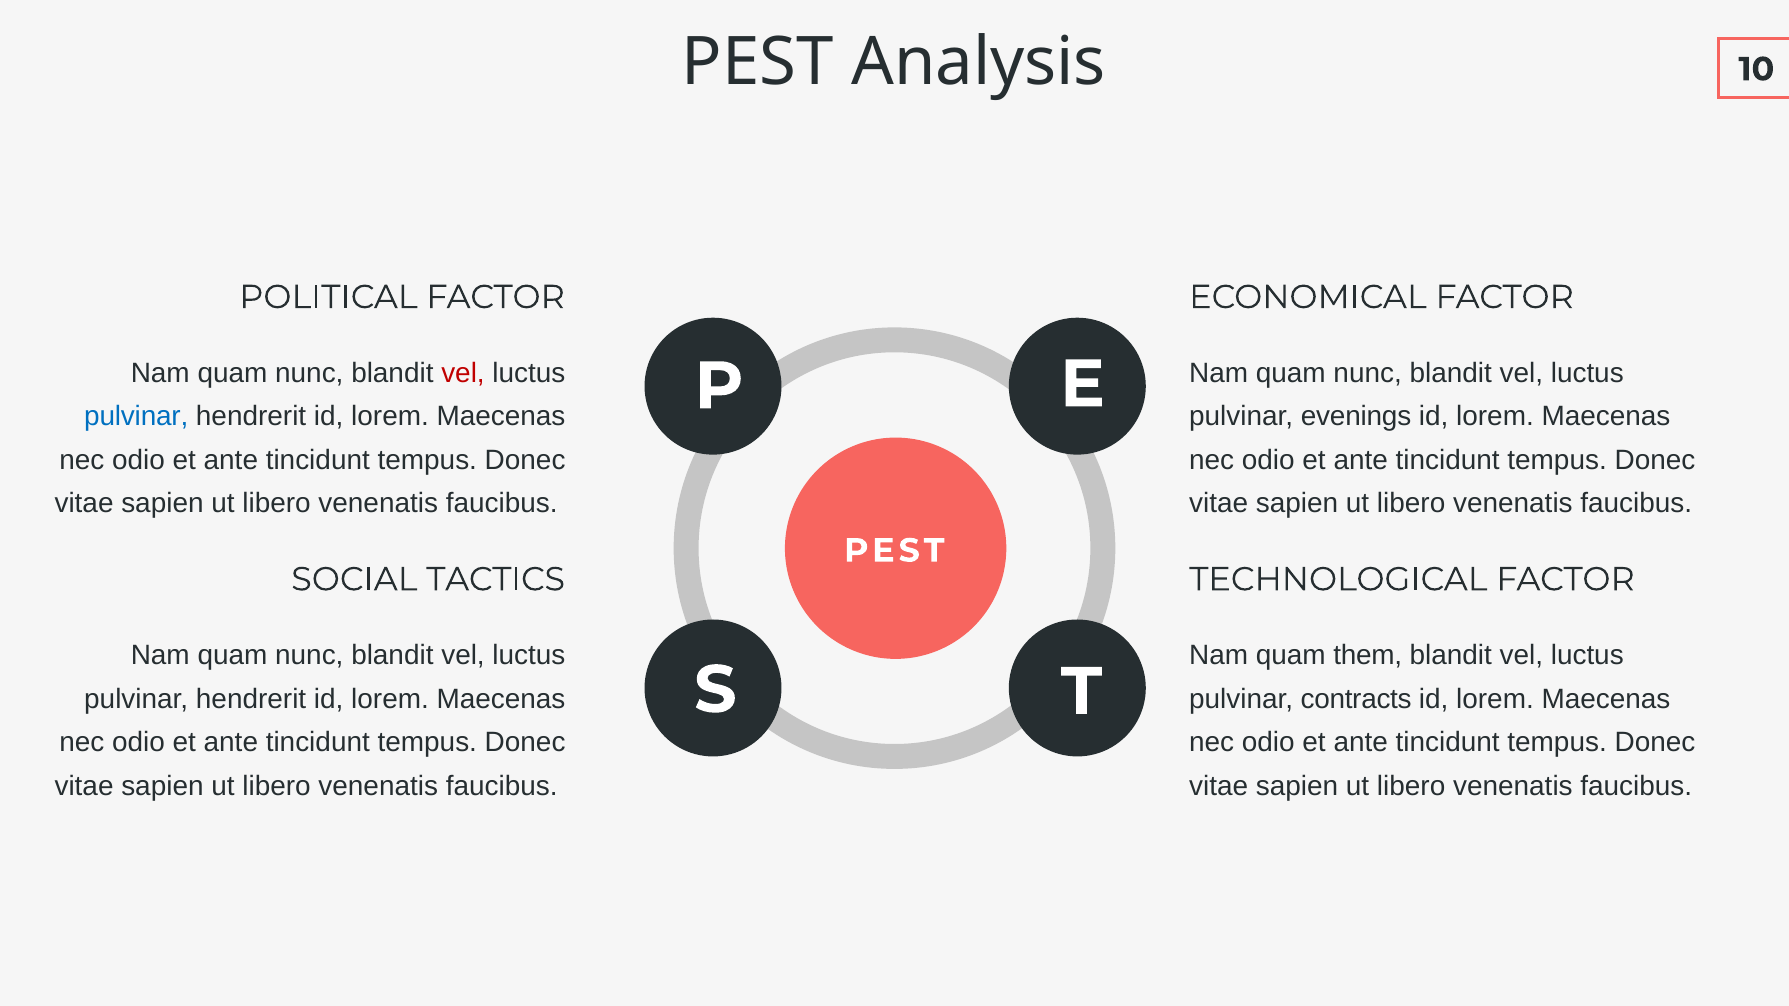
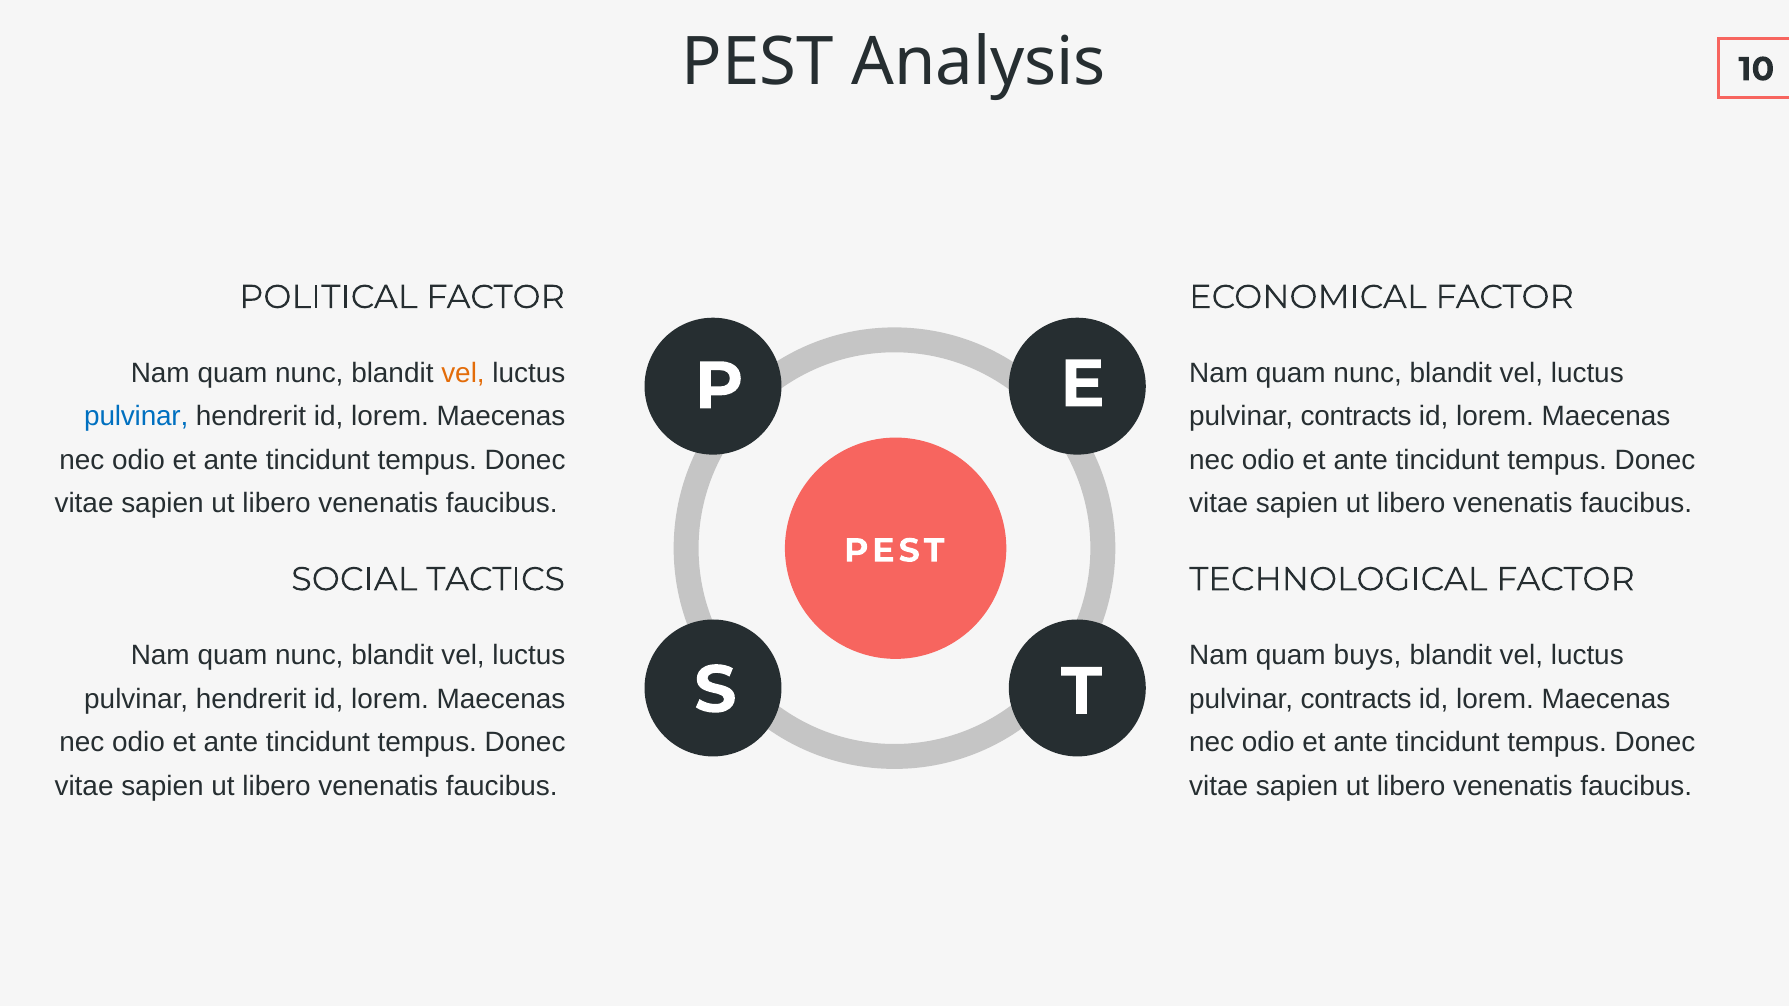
vel at (463, 373) colour: red -> orange
evenings at (1356, 417): evenings -> contracts
them: them -> buys
